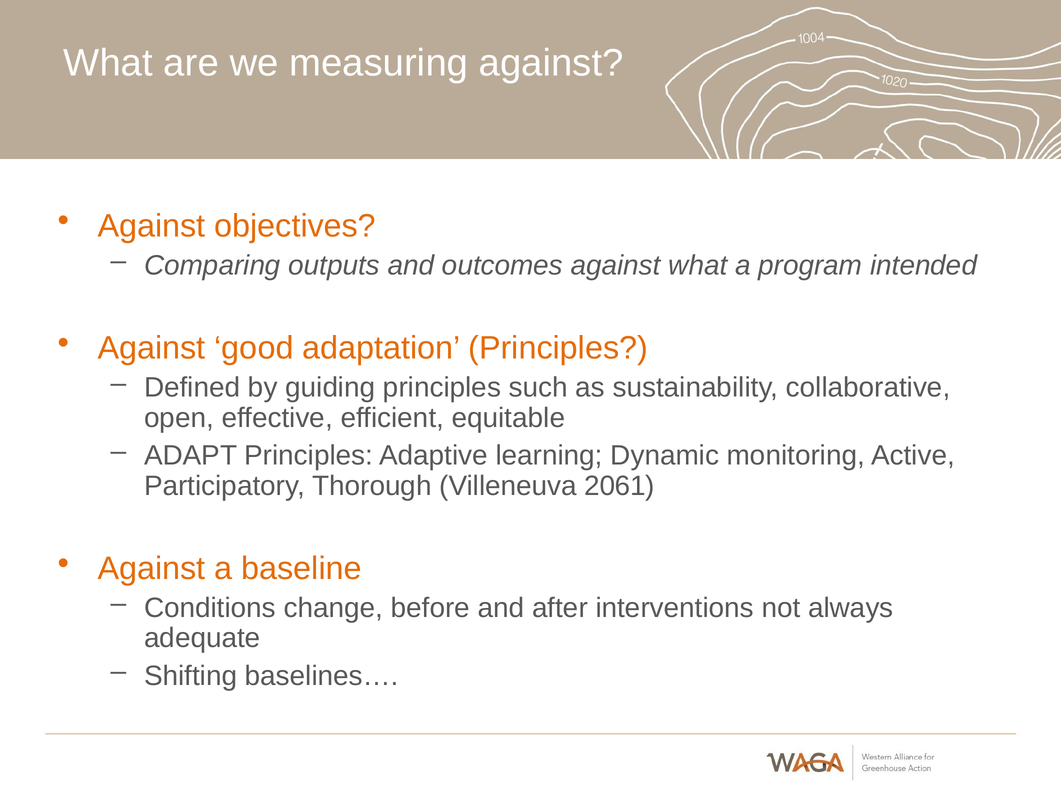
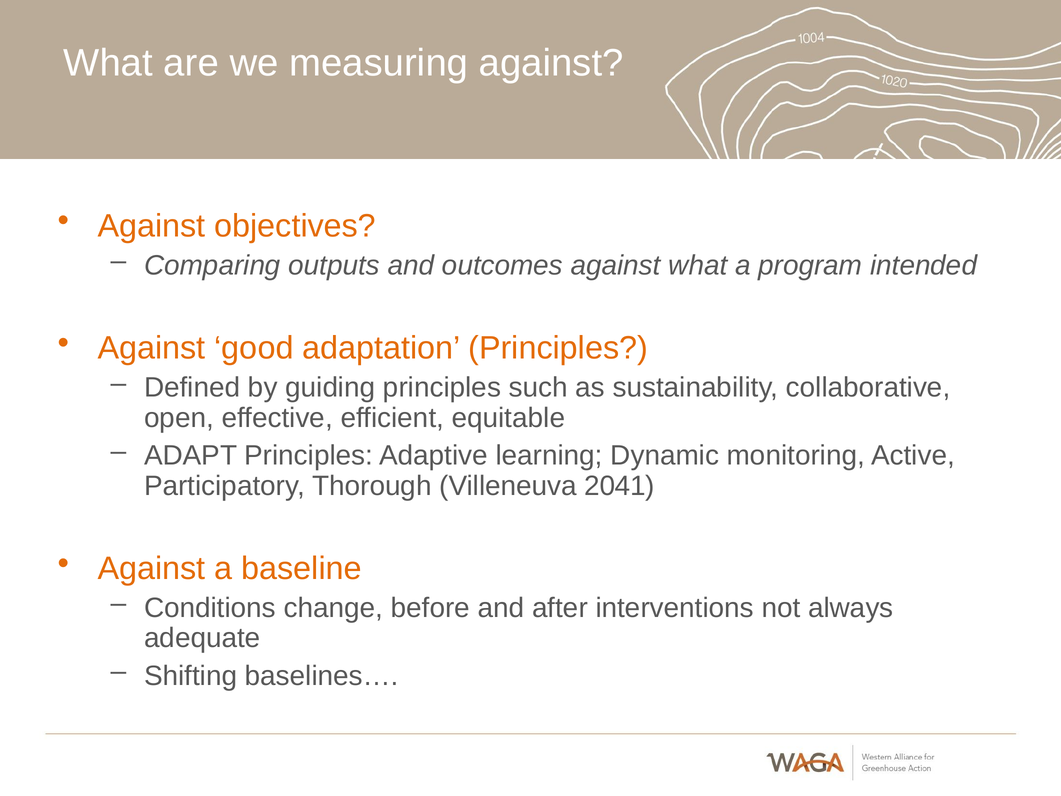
2061: 2061 -> 2041
